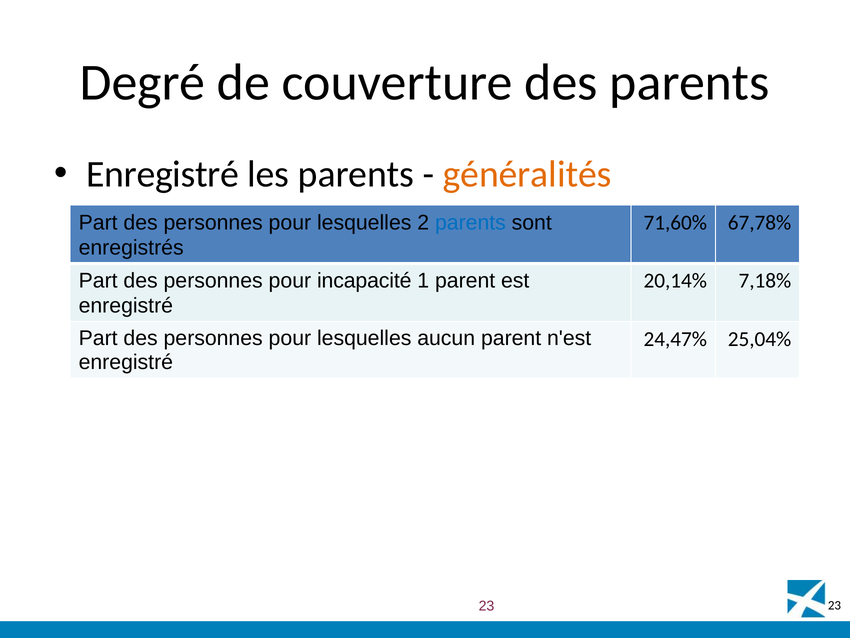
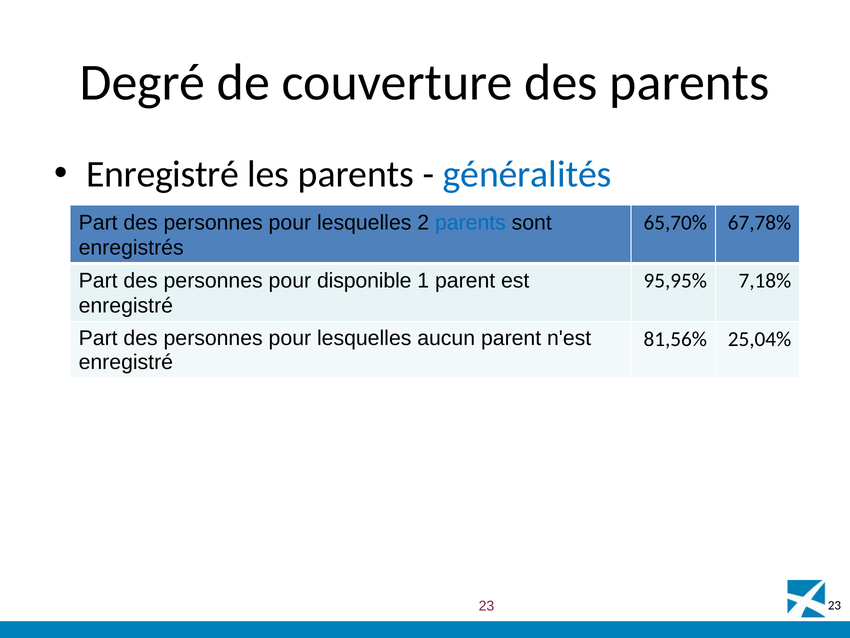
généralités colour: orange -> blue
71,60%: 71,60% -> 65,70%
incapacité: incapacité -> disponible
20,14%: 20,14% -> 95,95%
24,47%: 24,47% -> 81,56%
